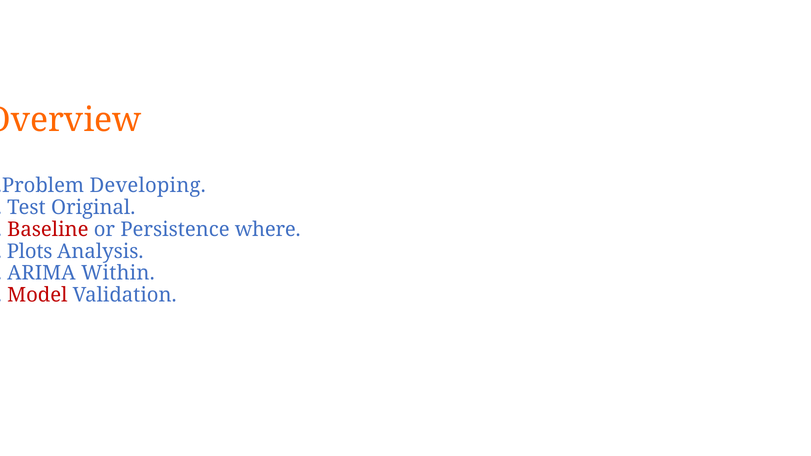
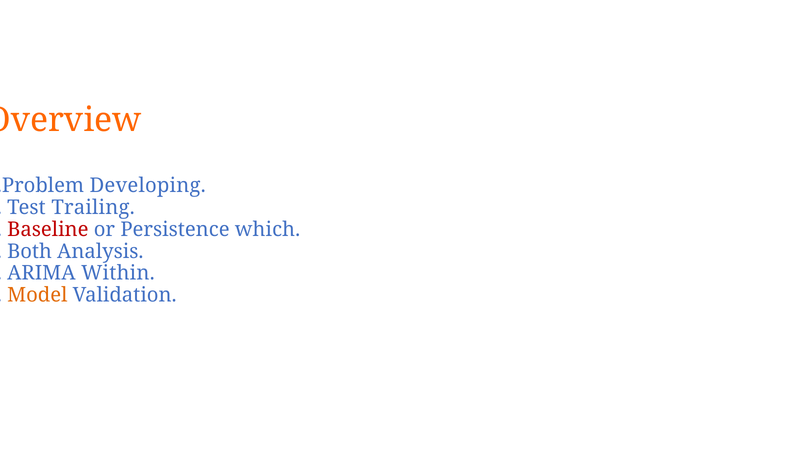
Original: Original -> Trailing
where: where -> which
Plots: Plots -> Both
Model colour: red -> orange
